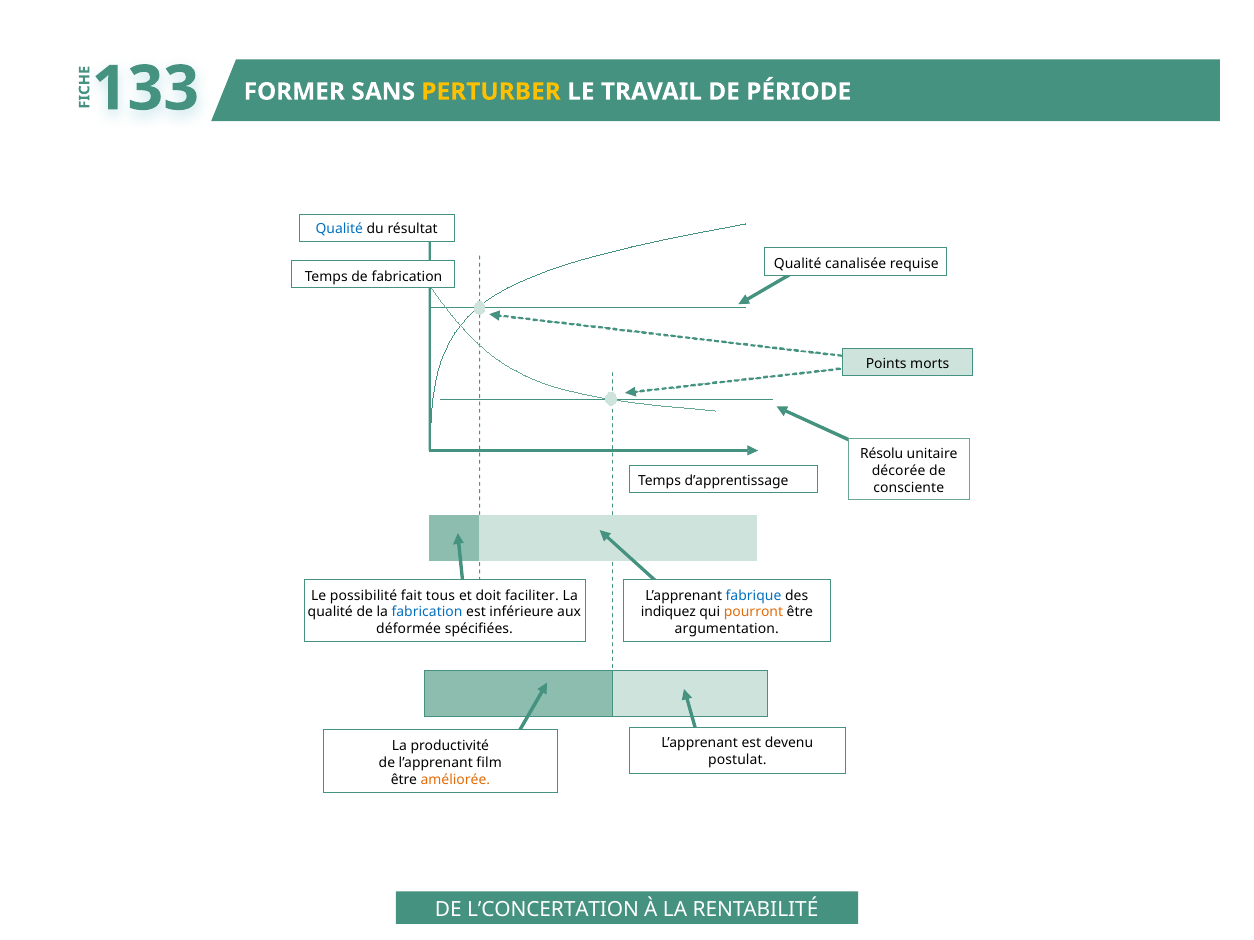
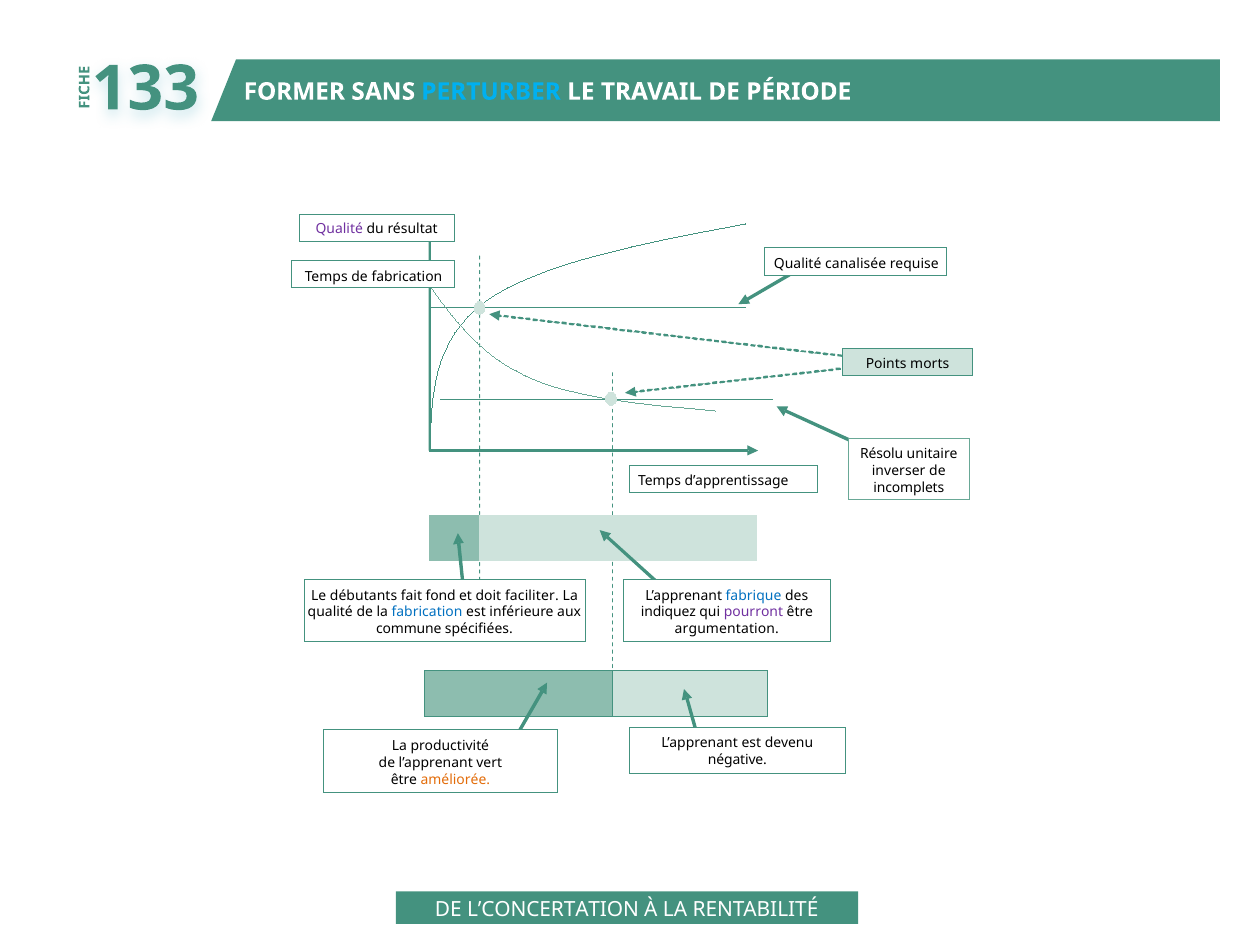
PERTURBER colour: yellow -> light blue
Qualité at (339, 229) colour: blue -> purple
décorée: décorée -> inverser
consciente: consciente -> incomplets
possibilité: possibilité -> débutants
tous: tous -> fond
pourront colour: orange -> purple
déformée: déformée -> commune
postulat: postulat -> négative
film: film -> vert
